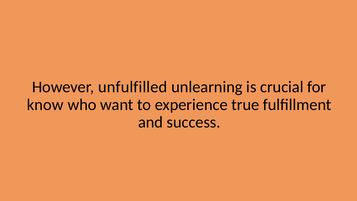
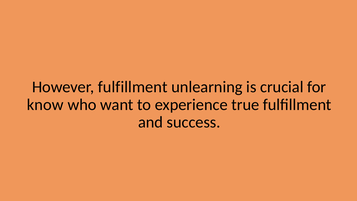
However unfulfilled: unfulfilled -> fulfillment
